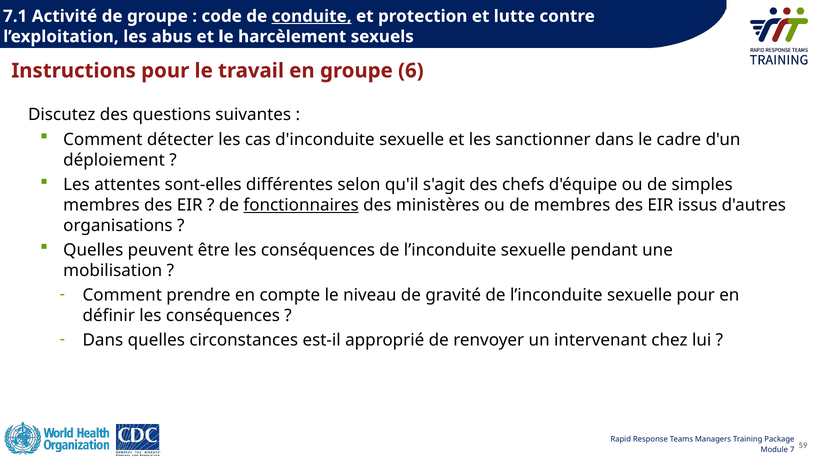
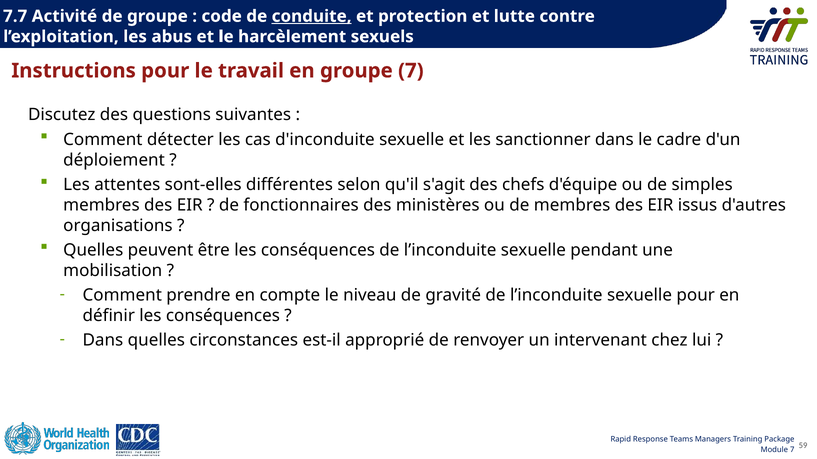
7.1: 7.1 -> 7.7
groupe 6: 6 -> 7
fonctionnaires underline: present -> none
